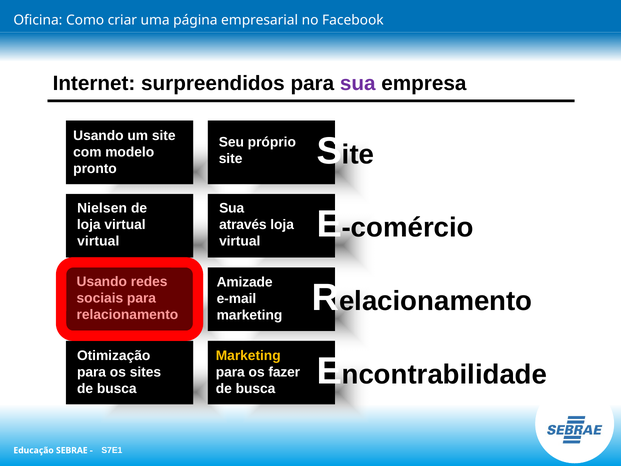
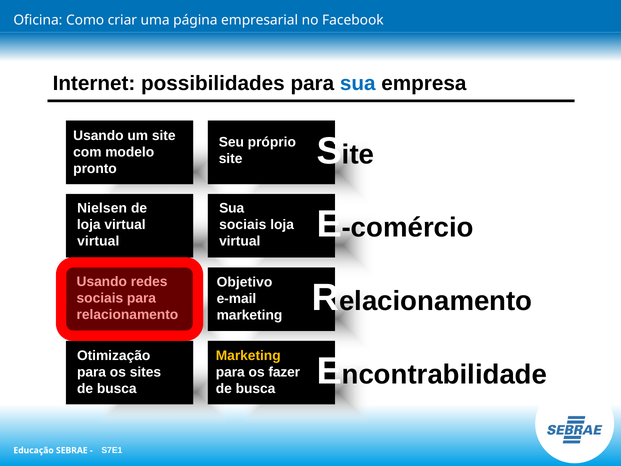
surpreendidos: surpreendidos -> possibilidades
sua at (358, 84) colour: purple -> blue
através at (243, 225): através -> sociais
Amizade: Amizade -> Objetivo
